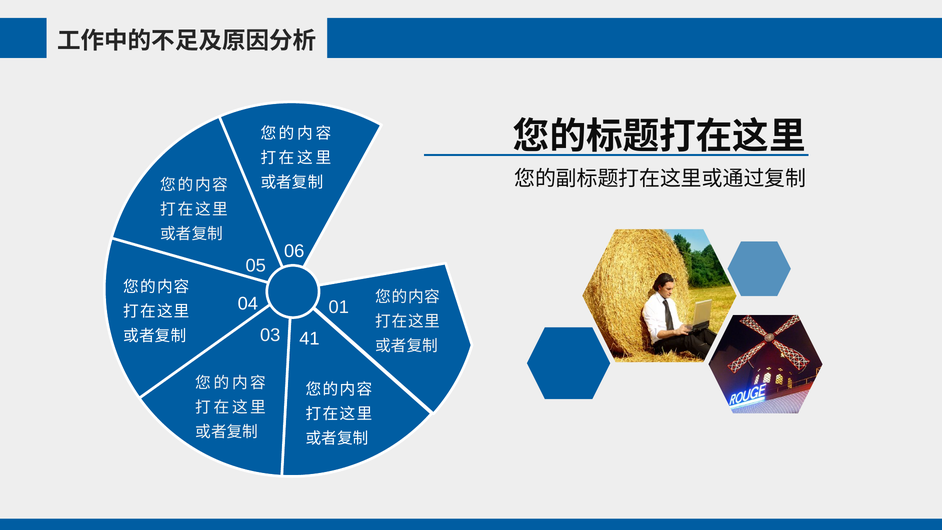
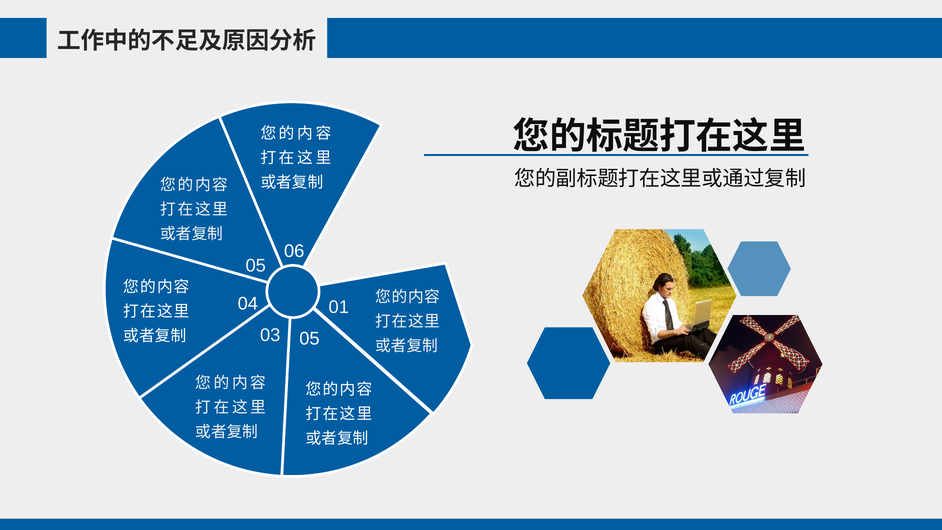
03 41: 41 -> 05
